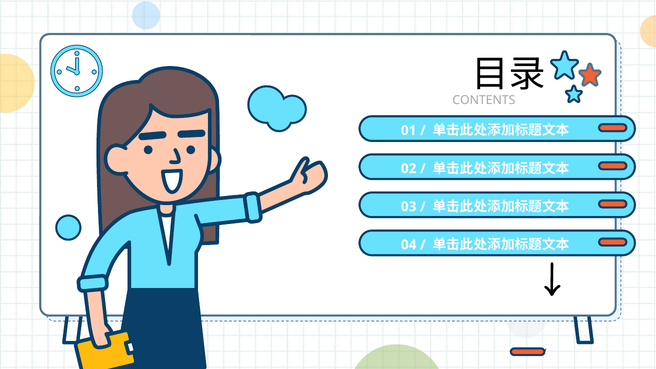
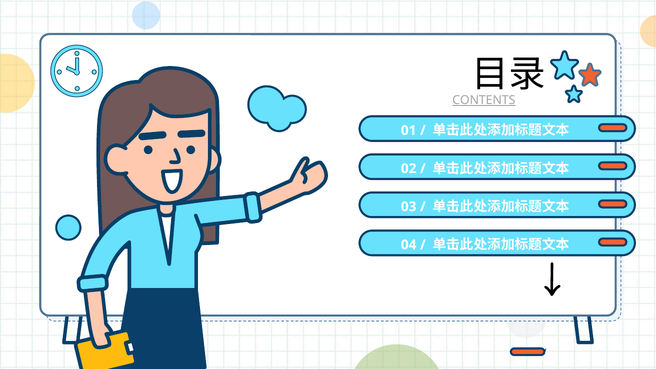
CONTENTS underline: none -> present
